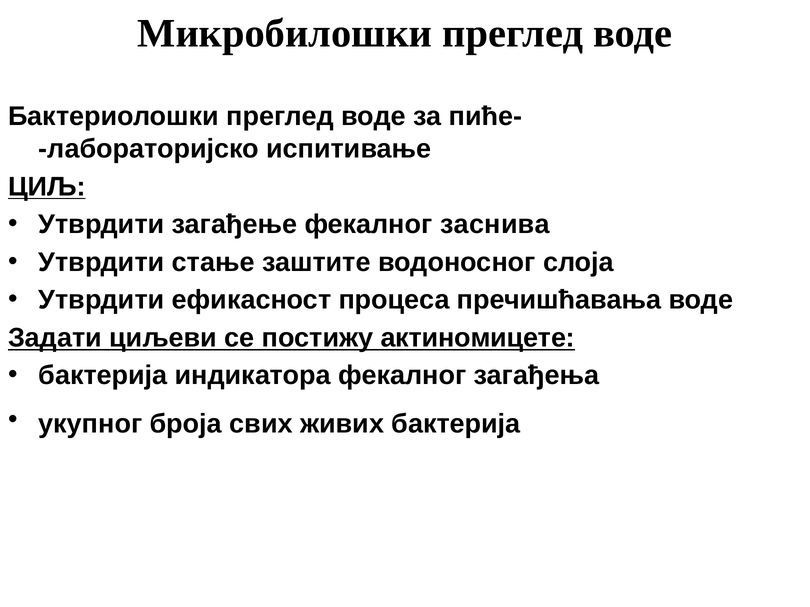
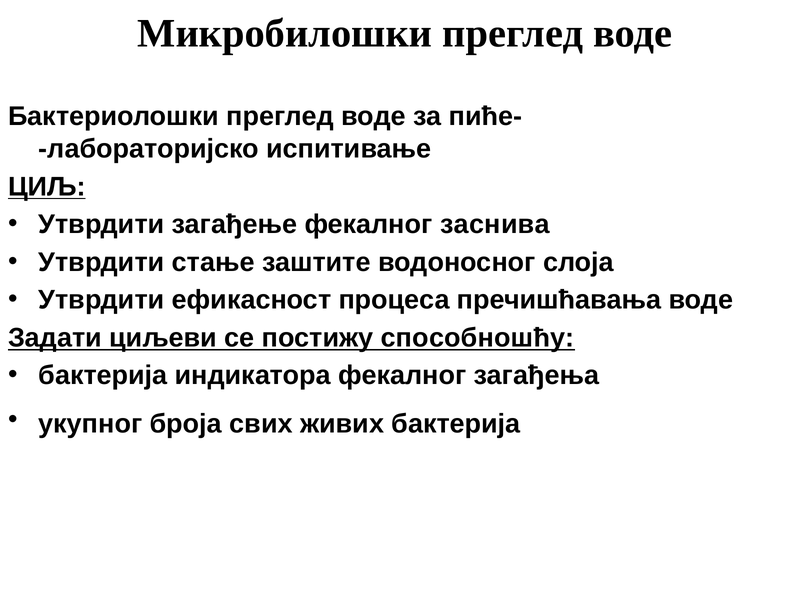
актиномицете: актиномицете -> способношћу
